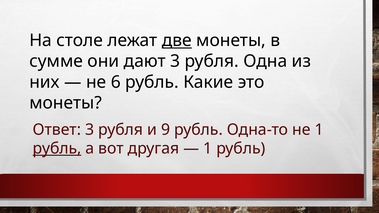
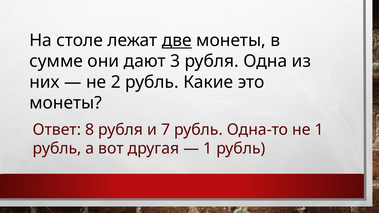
6: 6 -> 2
Ответ 3: 3 -> 8
9: 9 -> 7
рубль at (57, 149) underline: present -> none
